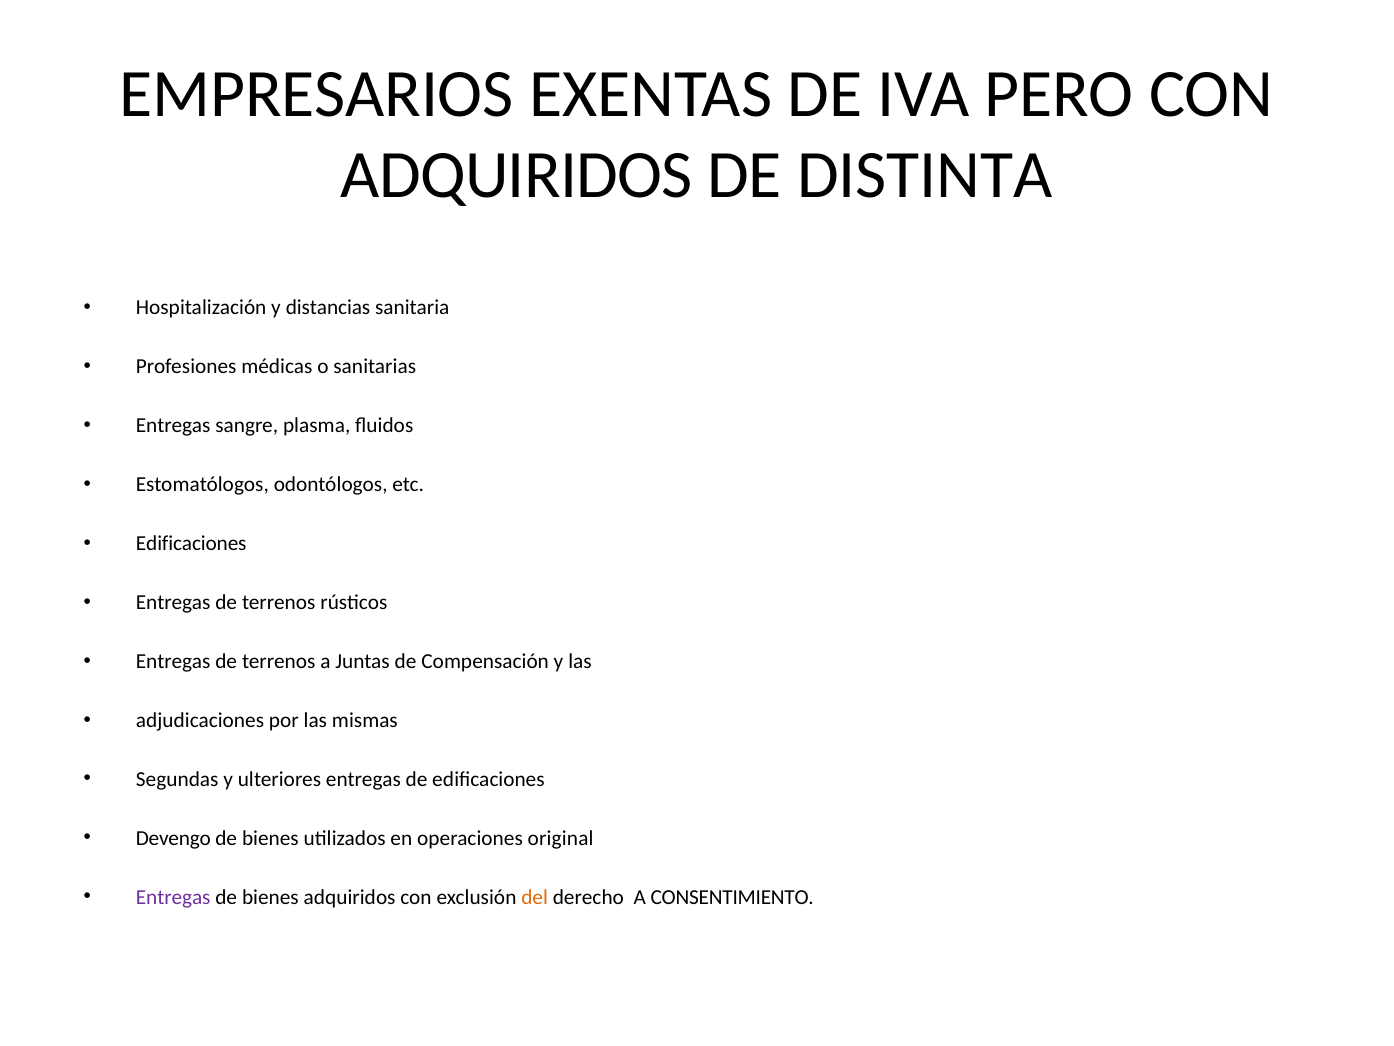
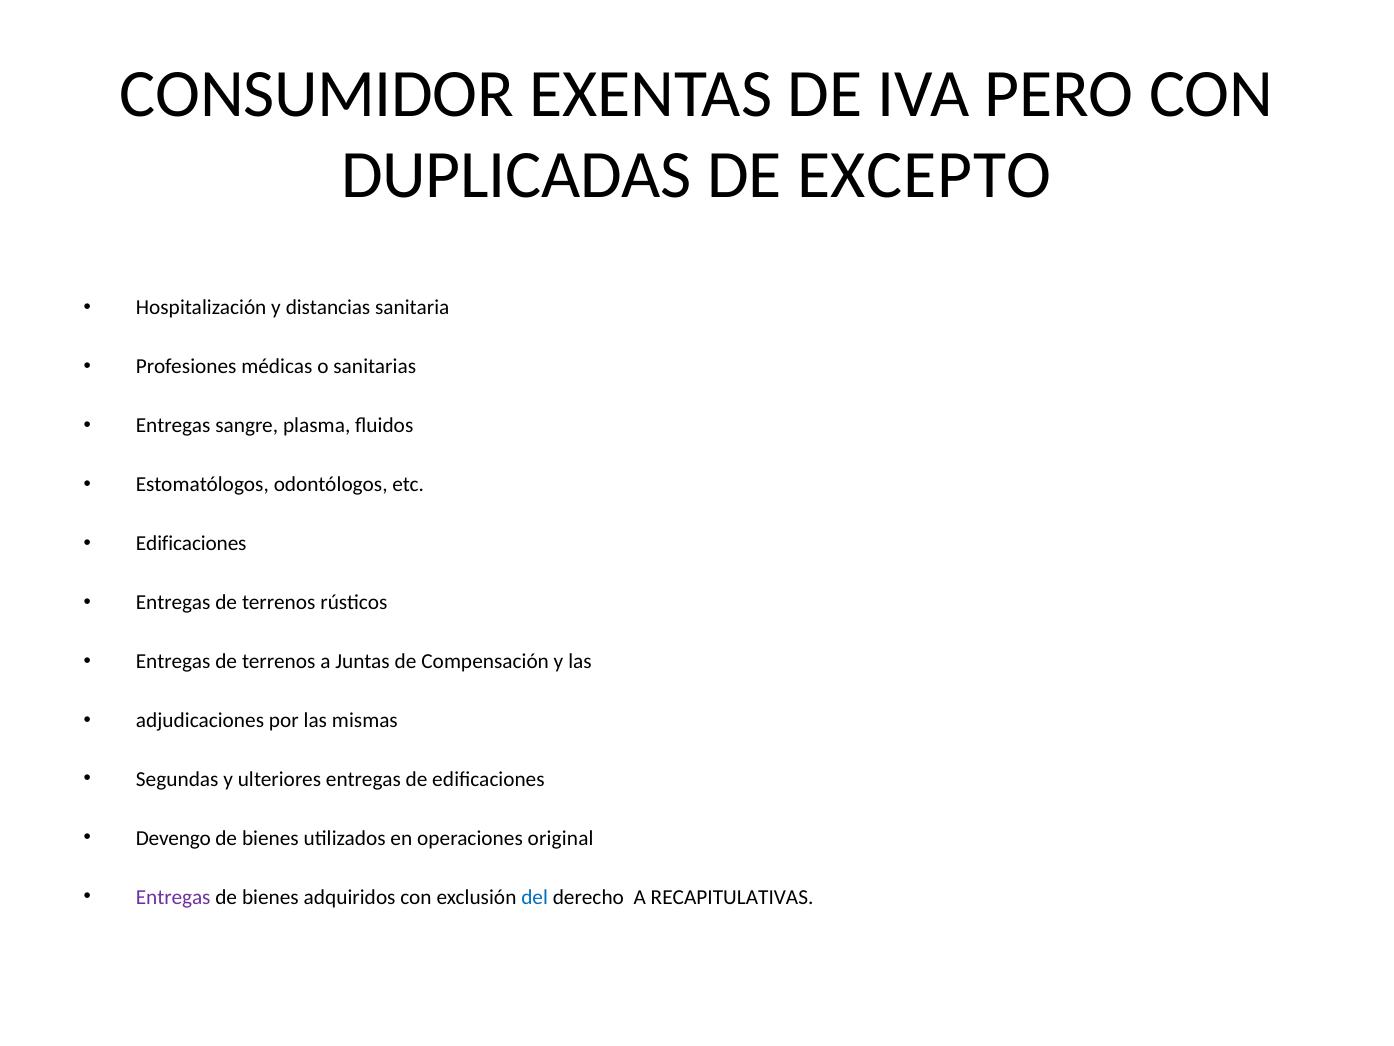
EMPRESARIOS: EMPRESARIOS -> CONSUMIDOR
ADQUIRIDOS at (517, 176): ADQUIRIDOS -> DUPLICADAS
DISTINTA: DISTINTA -> EXCEPTO
del colour: orange -> blue
CONSENTIMIENTO: CONSENTIMIENTO -> RECAPITULATIVAS
